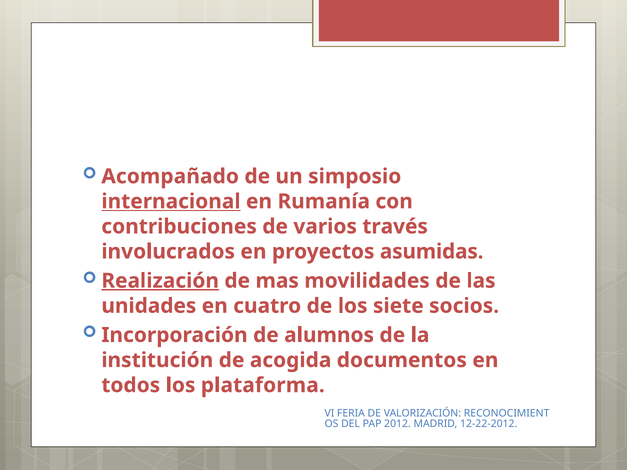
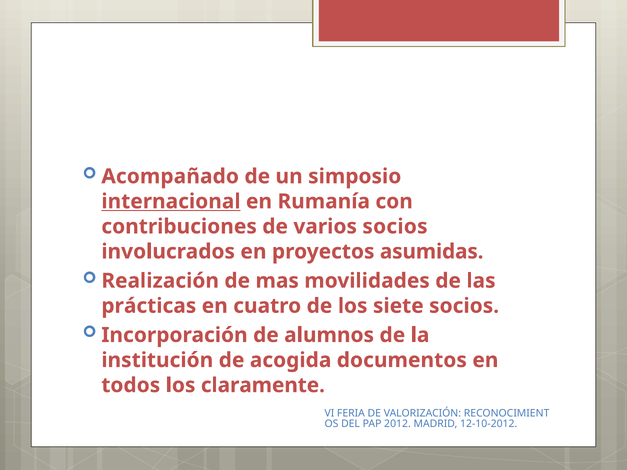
varios través: través -> socios
Realización underline: present -> none
unidades: unidades -> prácticas
plataforma: plataforma -> claramente
12-22-2012: 12-22-2012 -> 12-10-2012
